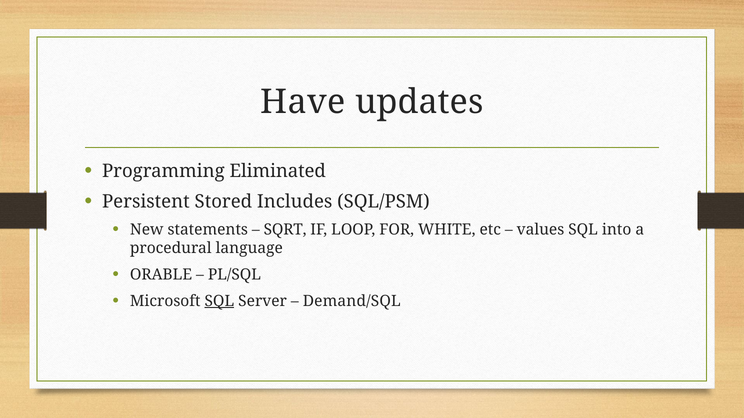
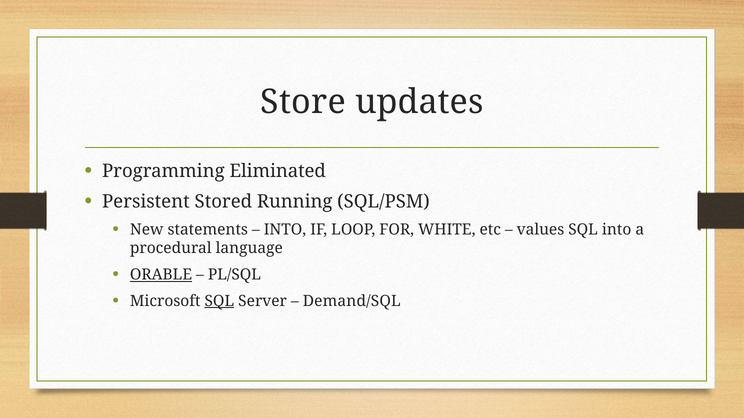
Have: Have -> Store
Includes: Includes -> Running
SQRT at (285, 230): SQRT -> INTO
ORABLE underline: none -> present
